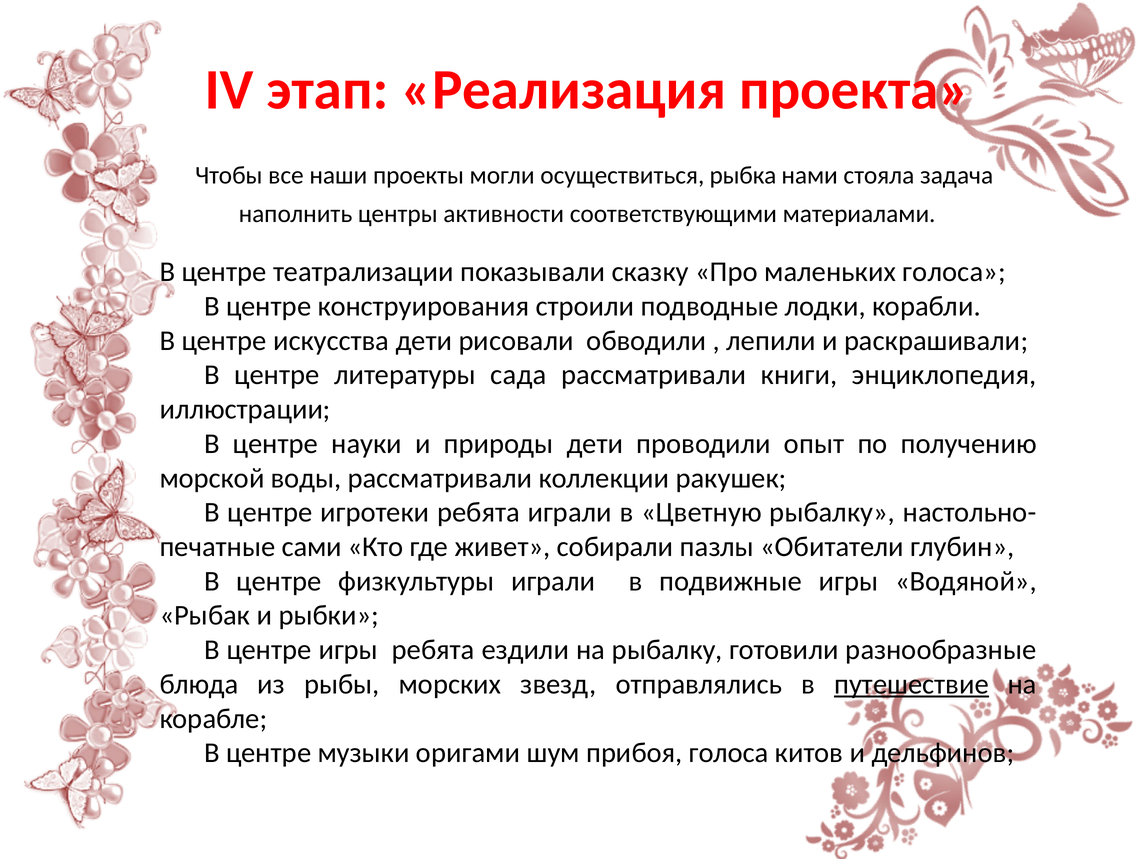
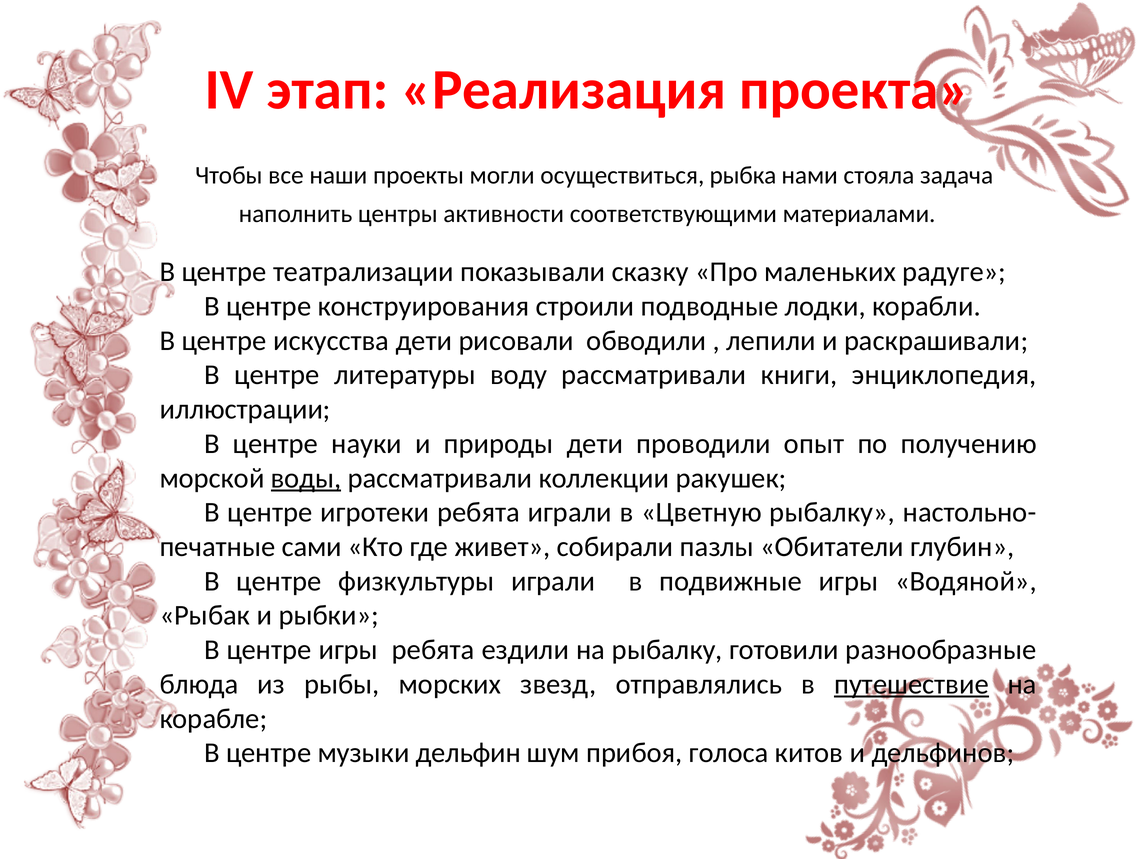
маленьких голоса: голоса -> радуге
сада: сада -> воду
воды underline: none -> present
оригами: оригами -> дельфин
